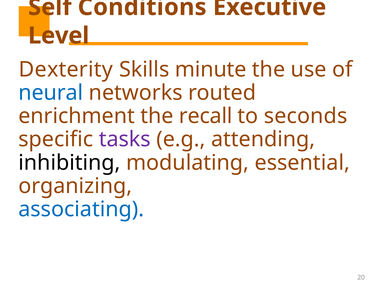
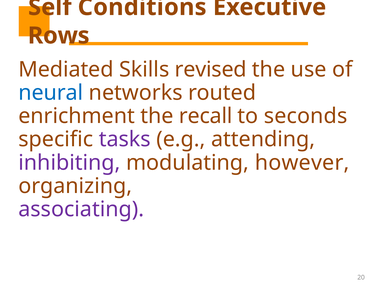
Level: Level -> Rows
Dexterity: Dexterity -> Mediated
minute: minute -> revised
inhibiting colour: black -> purple
essential: essential -> however
associating colour: blue -> purple
